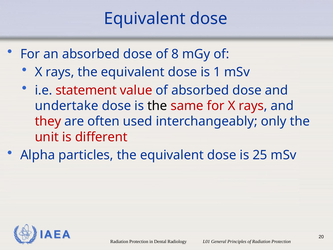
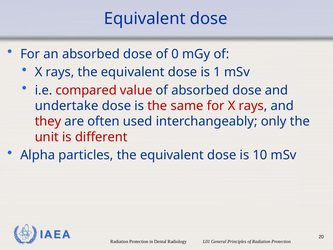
8: 8 -> 0
statement: statement -> compared
the at (157, 106) colour: black -> red
25: 25 -> 10
